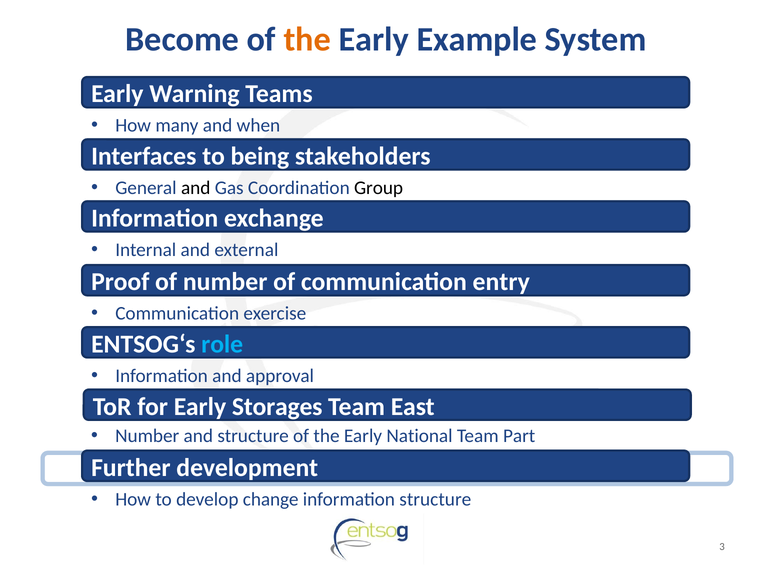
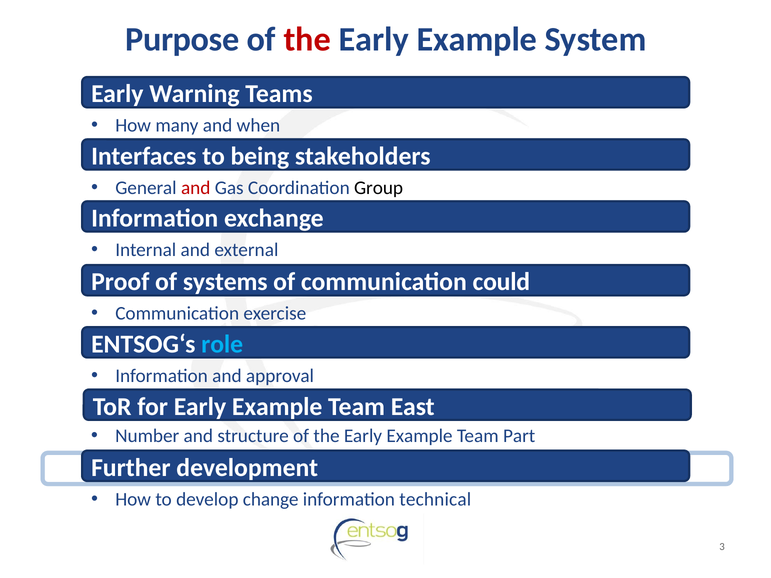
Become: Become -> Purpose
the at (307, 40) colour: orange -> red
and at (196, 188) colour: black -> red
of number: number -> systems
entry: entry -> could
for Early Storages: Storages -> Example
National at (420, 436): National -> Example
information structure: structure -> technical
